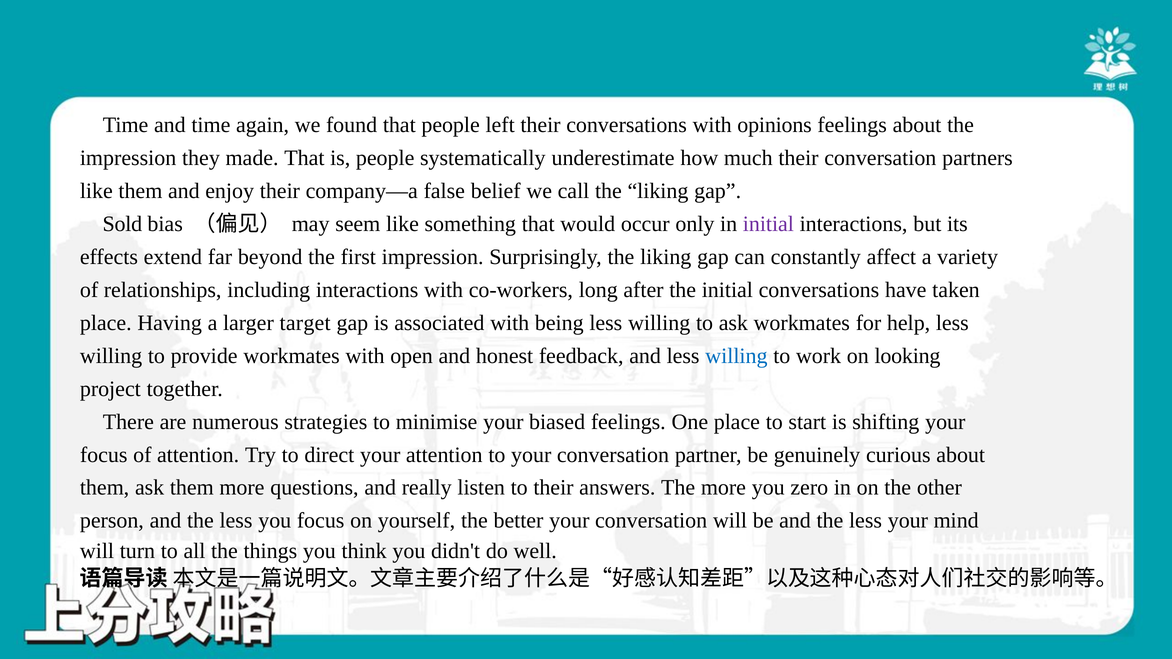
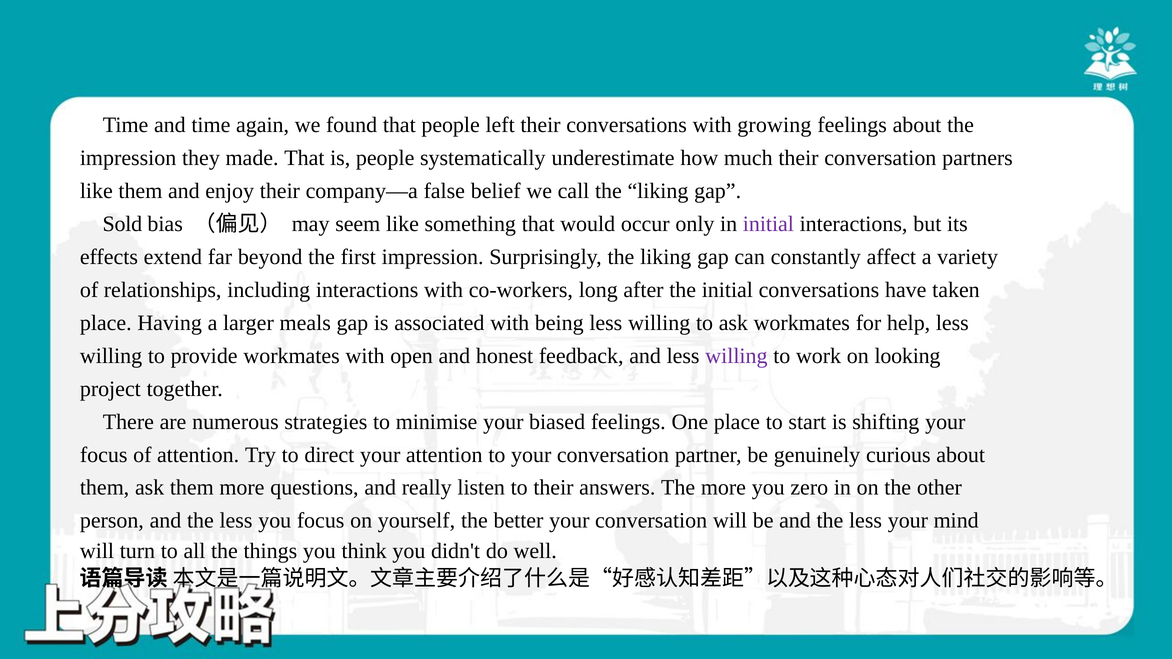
opinions: opinions -> growing
target: target -> meals
willing at (736, 356) colour: blue -> purple
